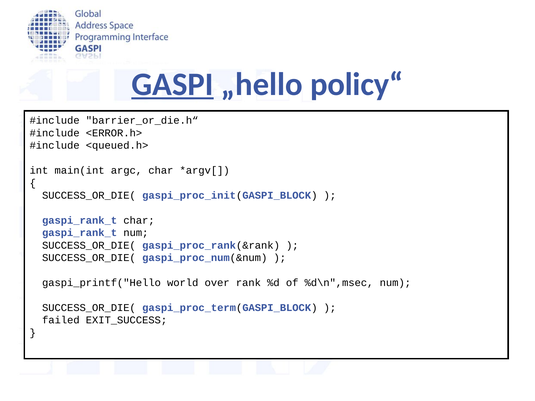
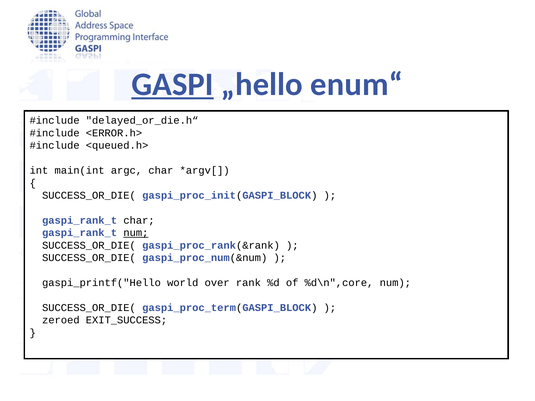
policy“: policy“ -> enum“
barrier_or_die.h“: barrier_or_die.h“ -> delayed_or_die.h“
num at (136, 233) underline: none -> present
%d\n",msec: %d\n",msec -> %d\n",core
failed: failed -> zeroed
